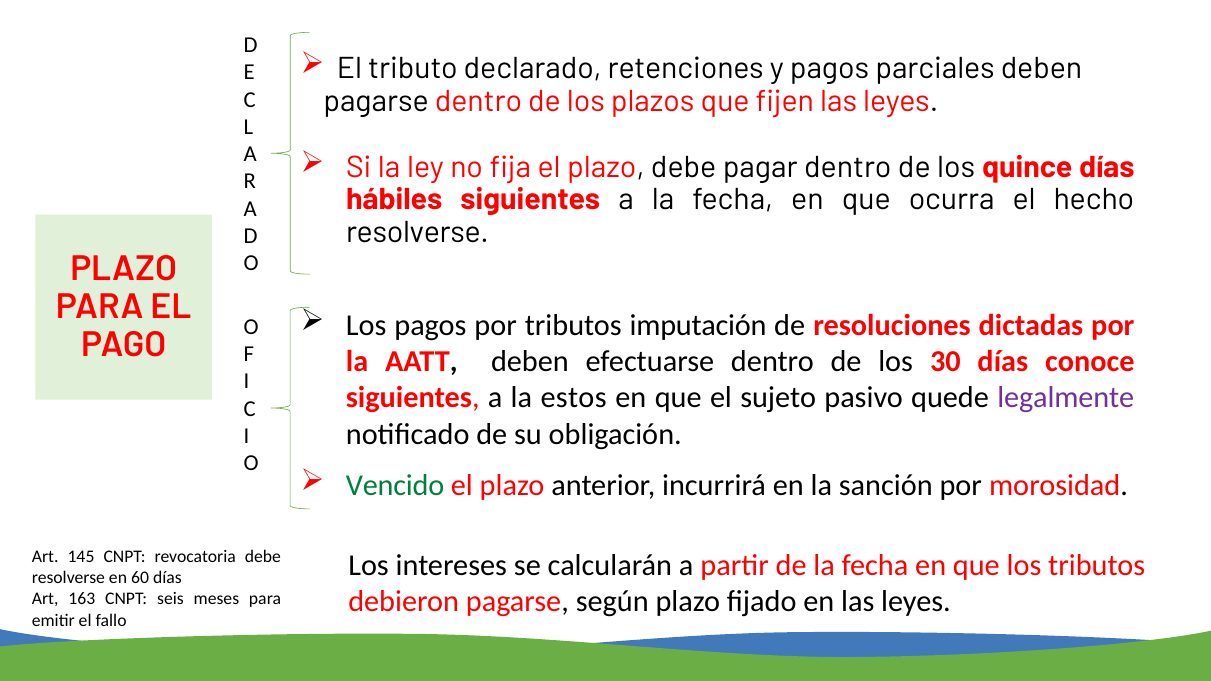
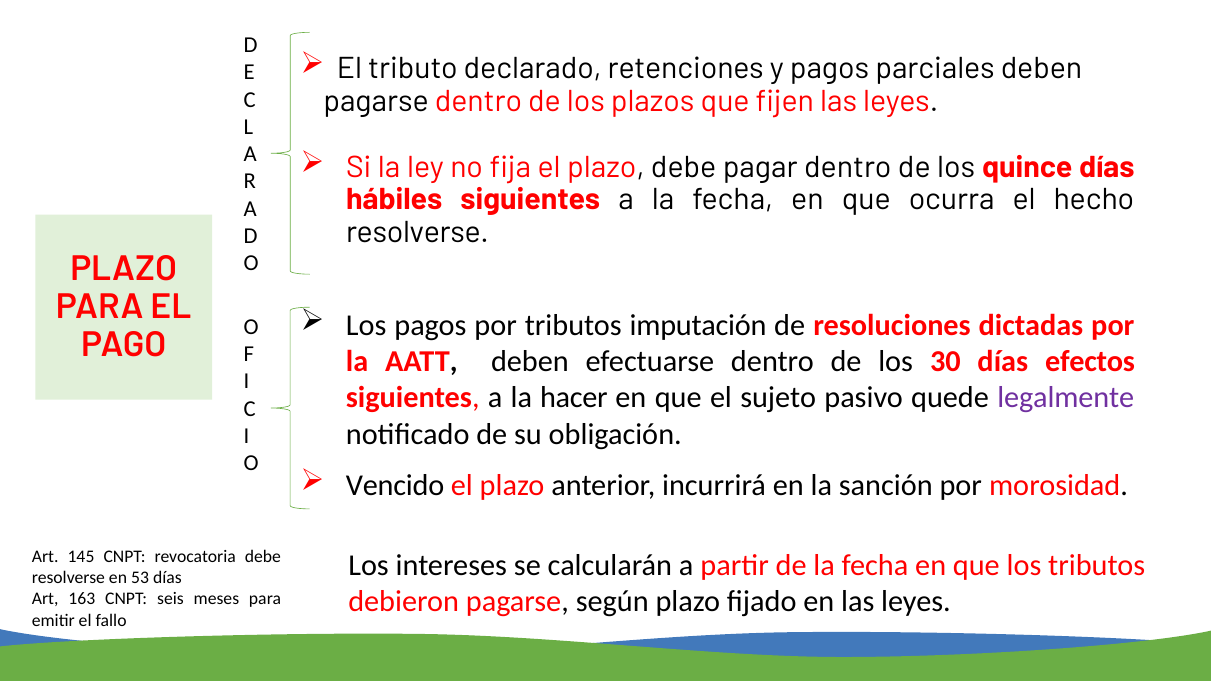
conoce: conoce -> efectos
estos: estos -> hacer
Vencido colour: green -> black
60: 60 -> 53
